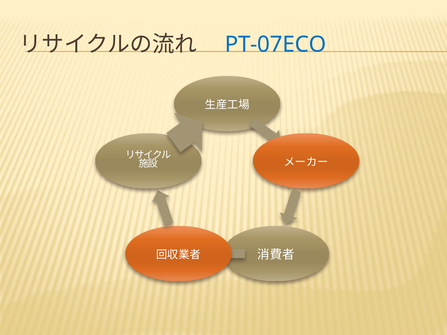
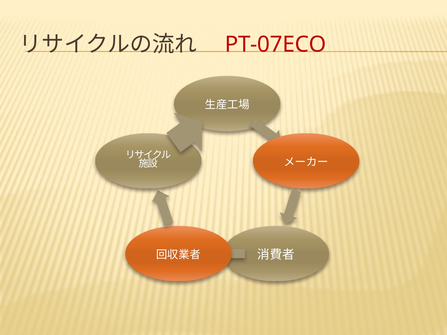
PT-07ECO colour: blue -> red
